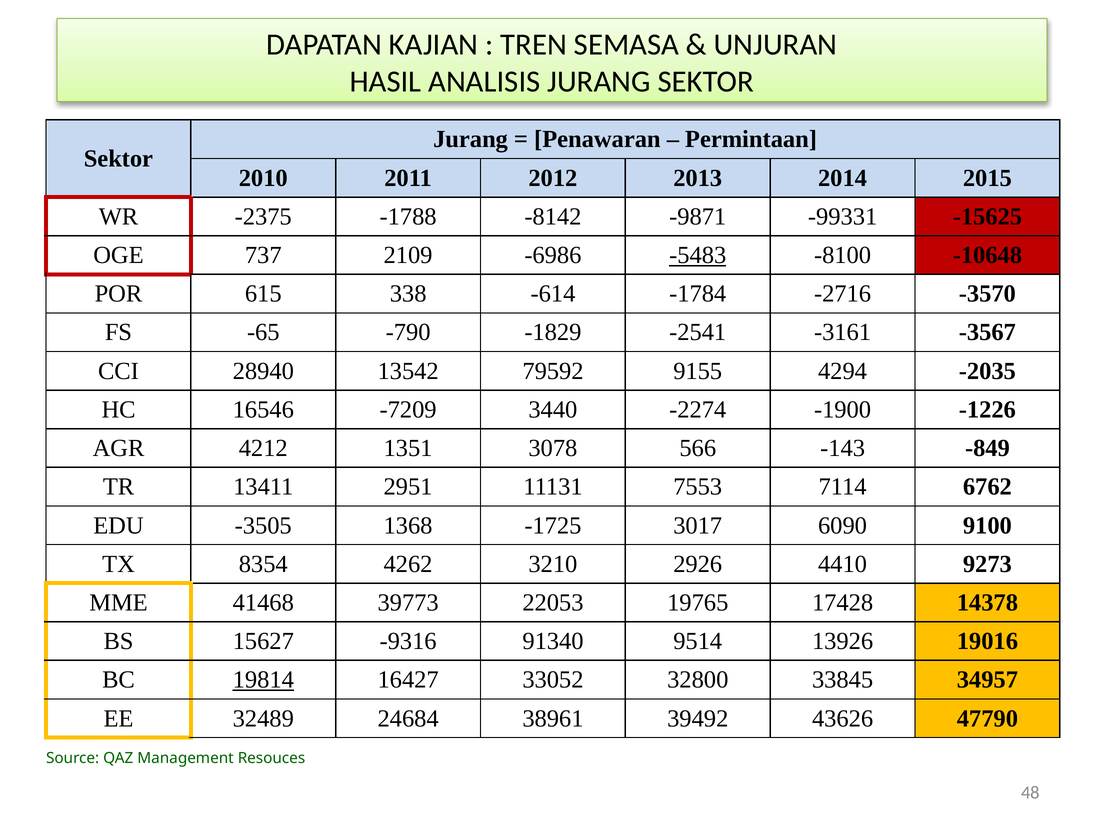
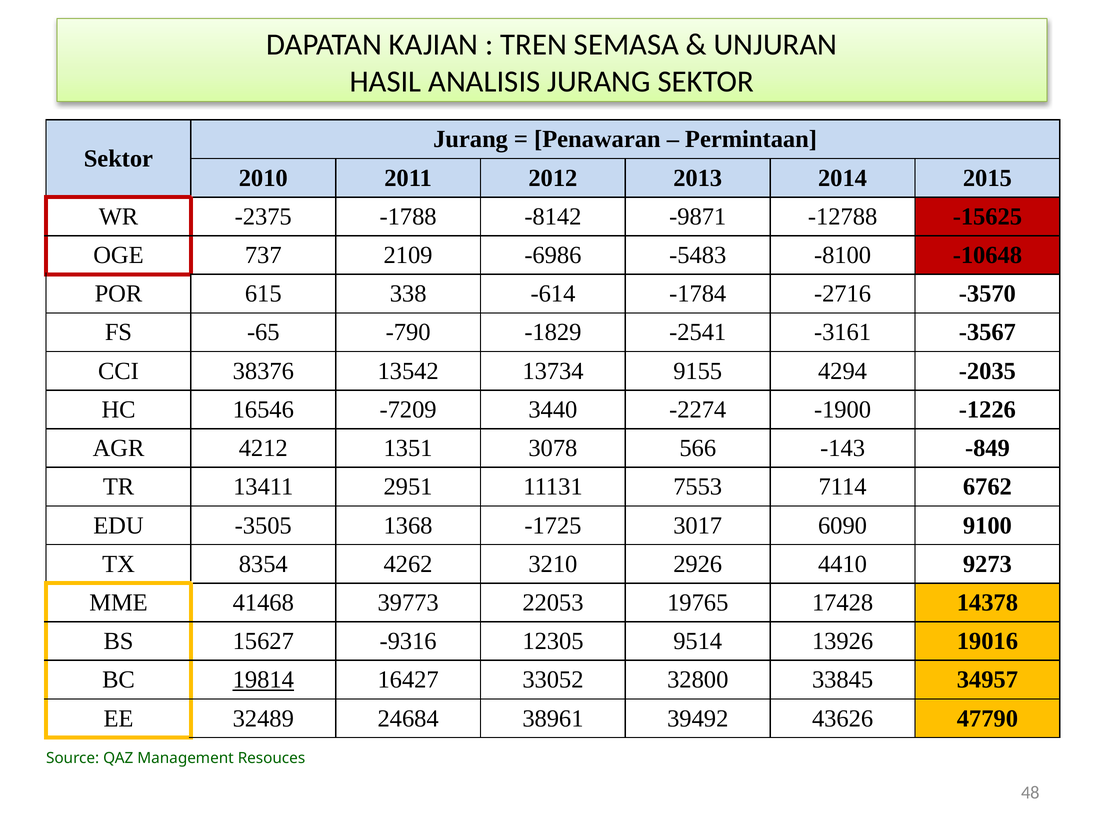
-99331: -99331 -> -12788
-5483 underline: present -> none
28940: 28940 -> 38376
79592: 79592 -> 13734
91340: 91340 -> 12305
